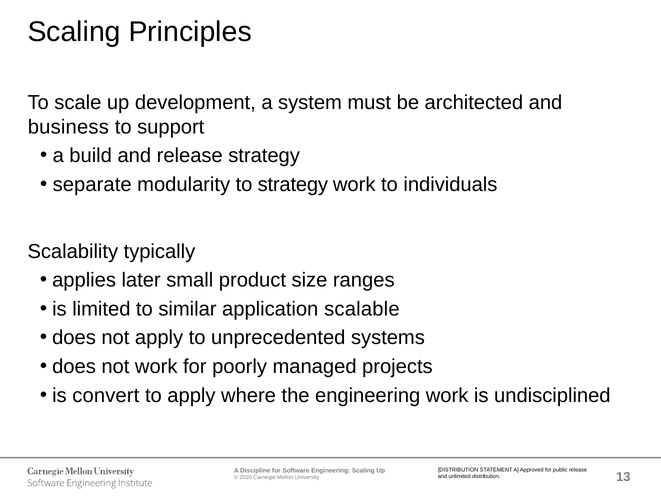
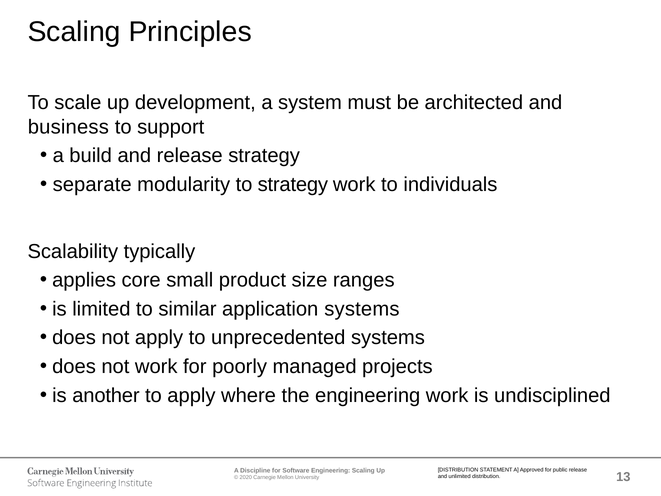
later: later -> core
application scalable: scalable -> systems
convert: convert -> another
